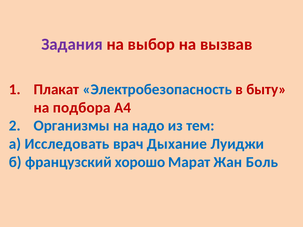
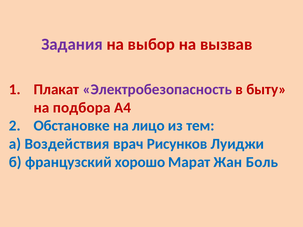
Электробезопасность colour: blue -> purple
Организмы: Организмы -> Обстановке
надо: надо -> лицо
Исследовать: Исследовать -> Воздействия
Дыхание: Дыхание -> Рисунков
